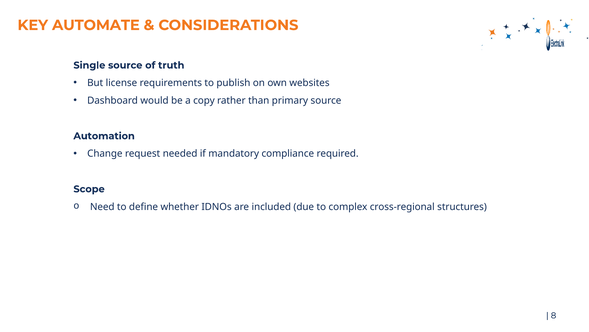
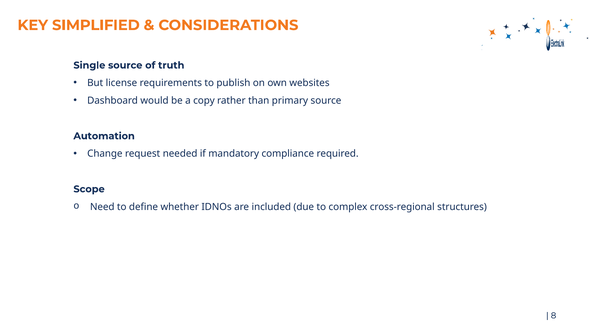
AUTOMATE: AUTOMATE -> SIMPLIFIED
